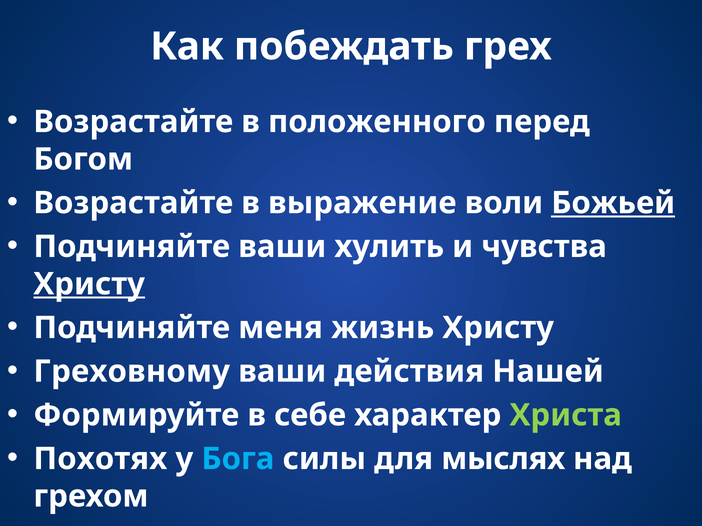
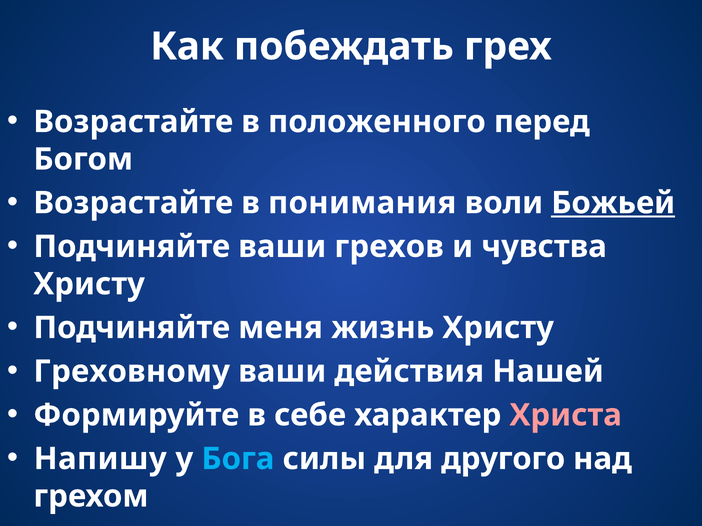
выражение: выражение -> понимания
хулить: хулить -> грехов
Христу at (89, 284) underline: present -> none
Христа colour: light green -> pink
Похотях: Похотях -> Напишу
мыслях: мыслях -> другого
